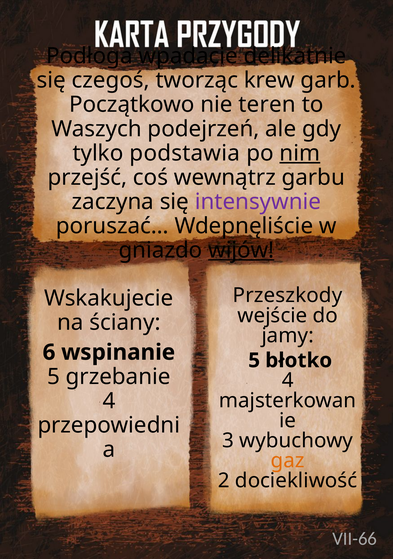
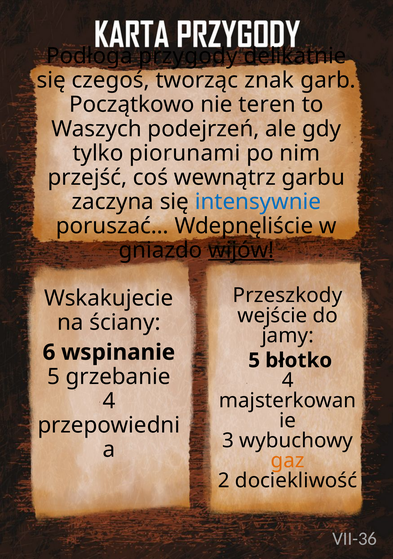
wpadacie: wpadacie -> przygody
krew: krew -> znak
podstawia: podstawia -> piorunami
nim underline: present -> none
intensywnie colour: purple -> blue
VII-66: VII-66 -> VII-36
